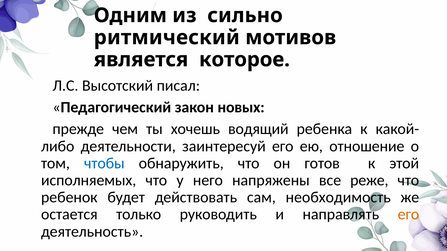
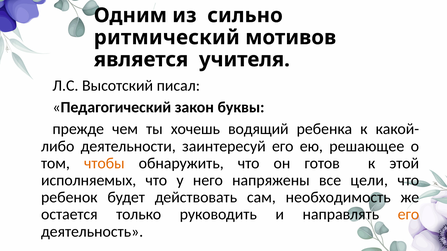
которое: которое -> учителя
новых: новых -> буквы
отношение: отношение -> решающее
чтобы colour: blue -> orange
реже: реже -> цели
